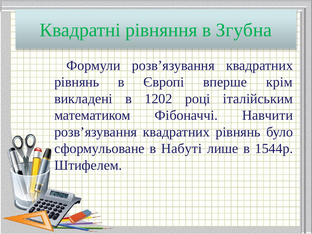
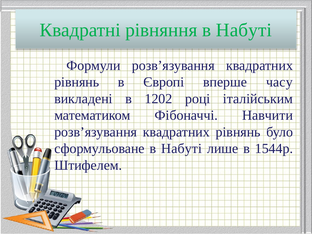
рівняння в Згубна: Згубна -> Набуті
крім: крім -> часу
